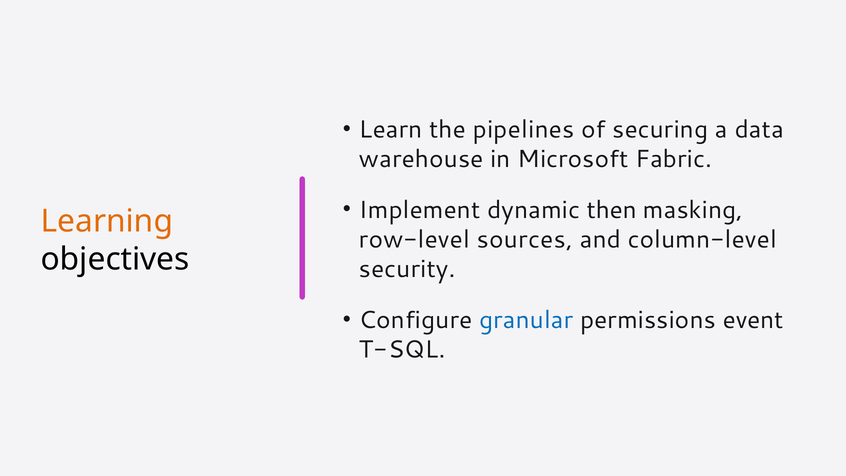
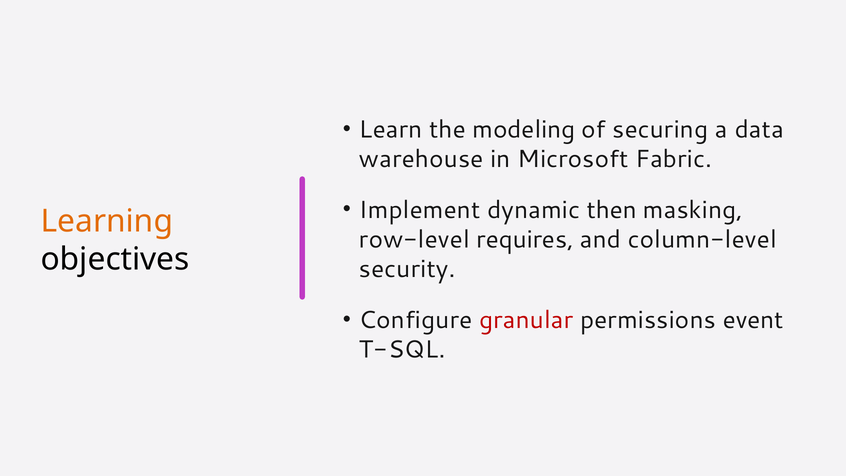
pipelines: pipelines -> modeling
sources: sources -> requires
granular colour: blue -> red
